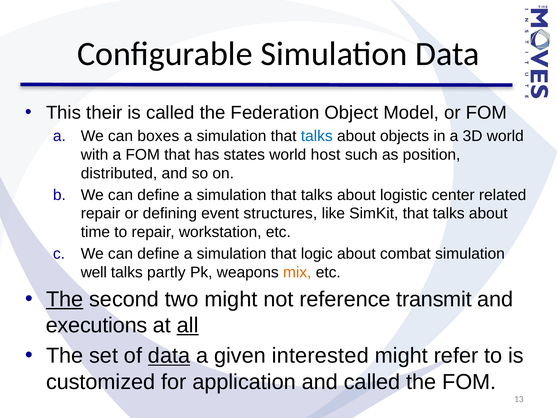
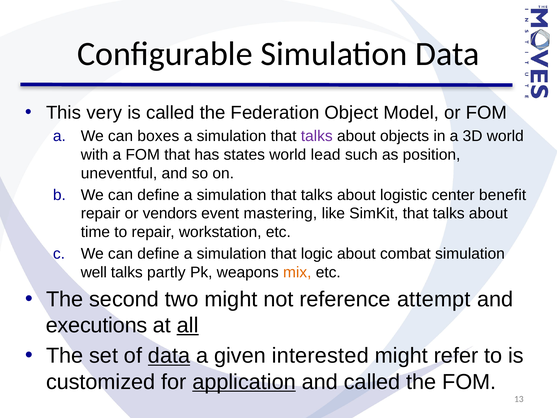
their: their -> very
talks at (317, 136) colour: blue -> purple
host: host -> lead
distributed: distributed -> uneventful
related: related -> benefit
defining: defining -> vendors
structures: structures -> mastering
The at (65, 299) underline: present -> none
transmit: transmit -> attempt
application underline: none -> present
